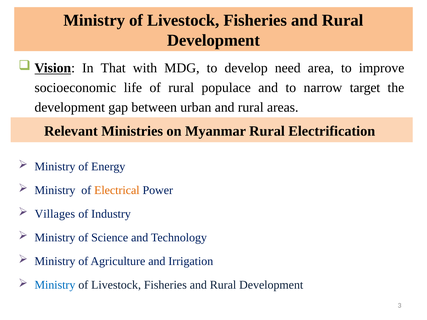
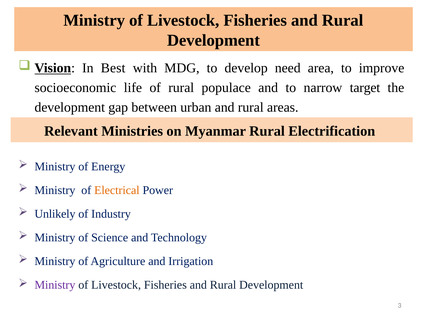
That: That -> Best
Villages: Villages -> Unlikely
Ministry at (55, 285) colour: blue -> purple
